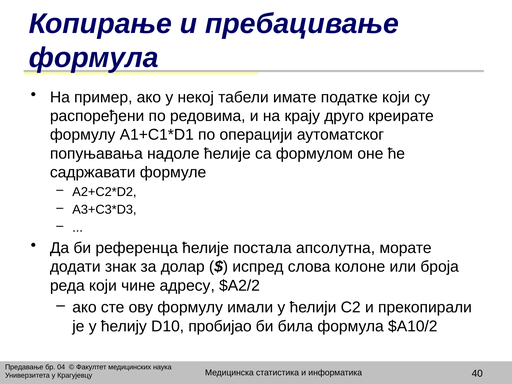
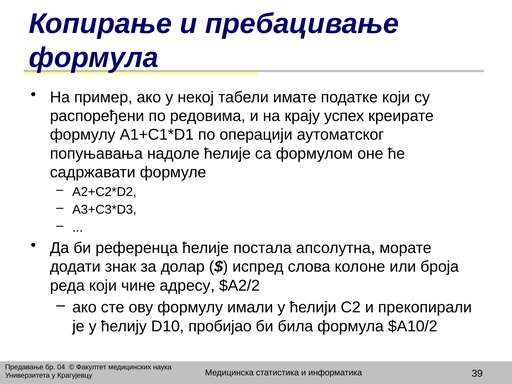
друго: друго -> успех
40: 40 -> 39
